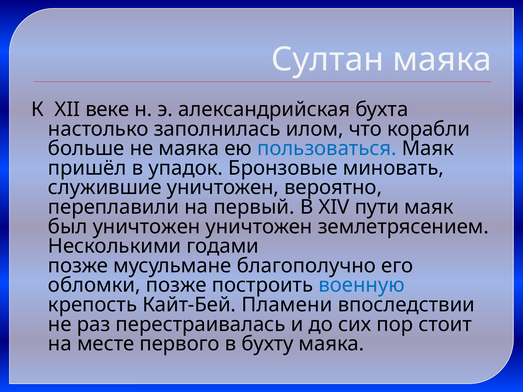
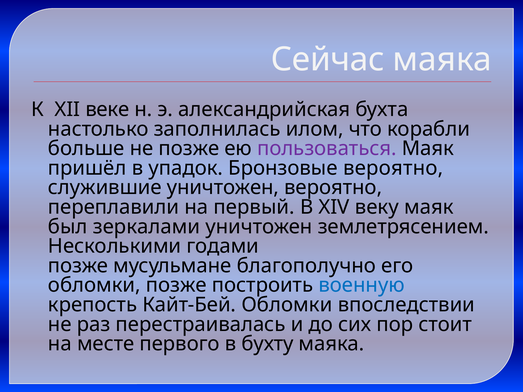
Султан: Султан -> Сейчас
не маяка: маяка -> позже
пользоваться colour: blue -> purple
Бронзовые миновать: миновать -> вероятно
пути: пути -> веку
был уничтожен: уничтожен -> зеркалами
Кайт-Бей Пламени: Пламени -> Обломки
